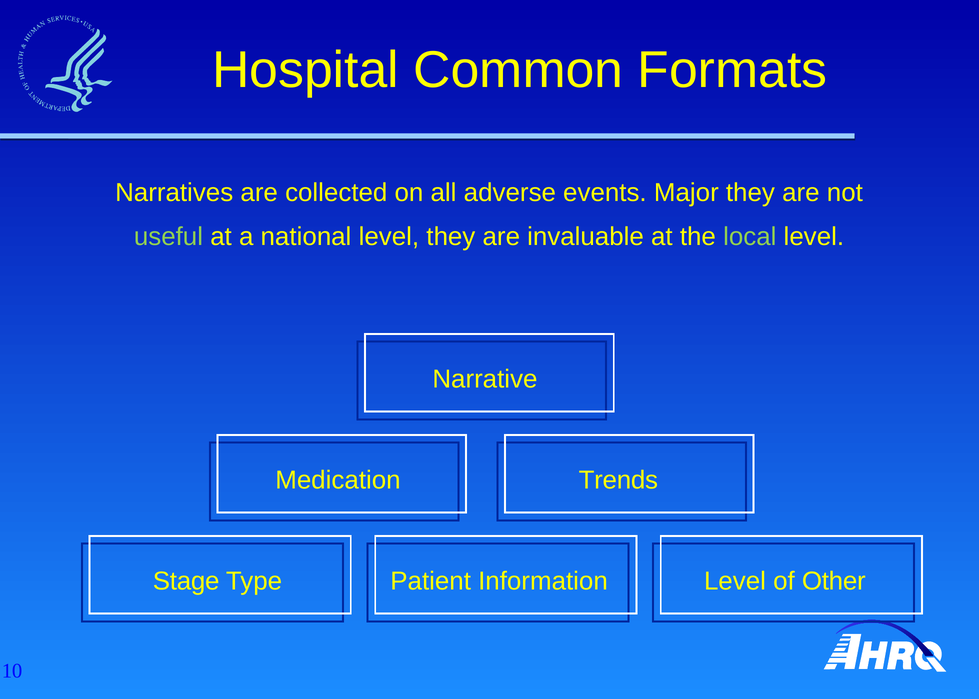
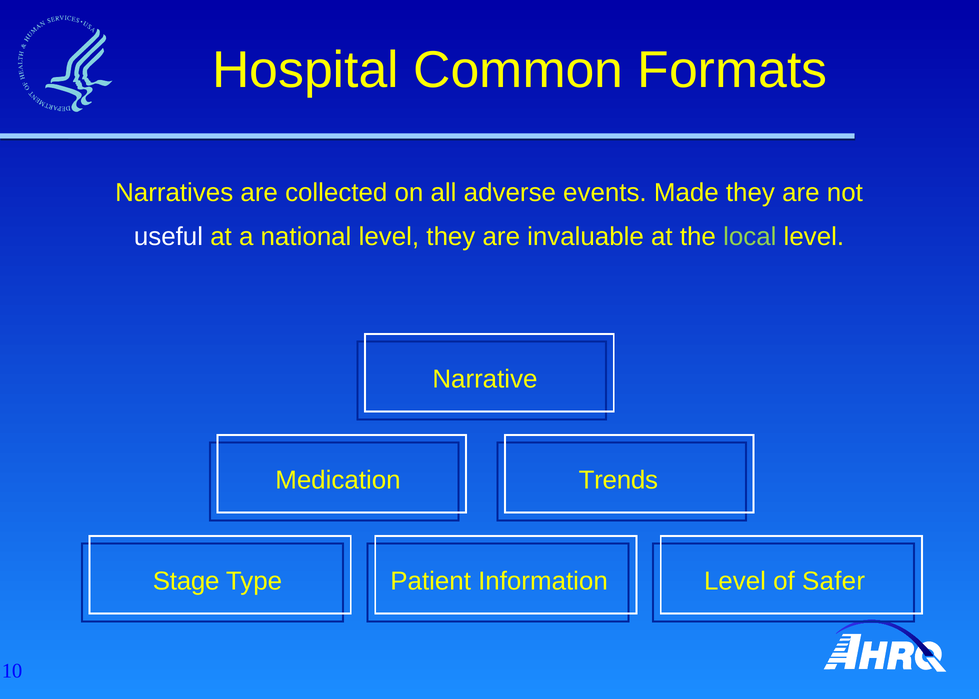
Major: Major -> Made
useful colour: light green -> white
Other: Other -> Safer
